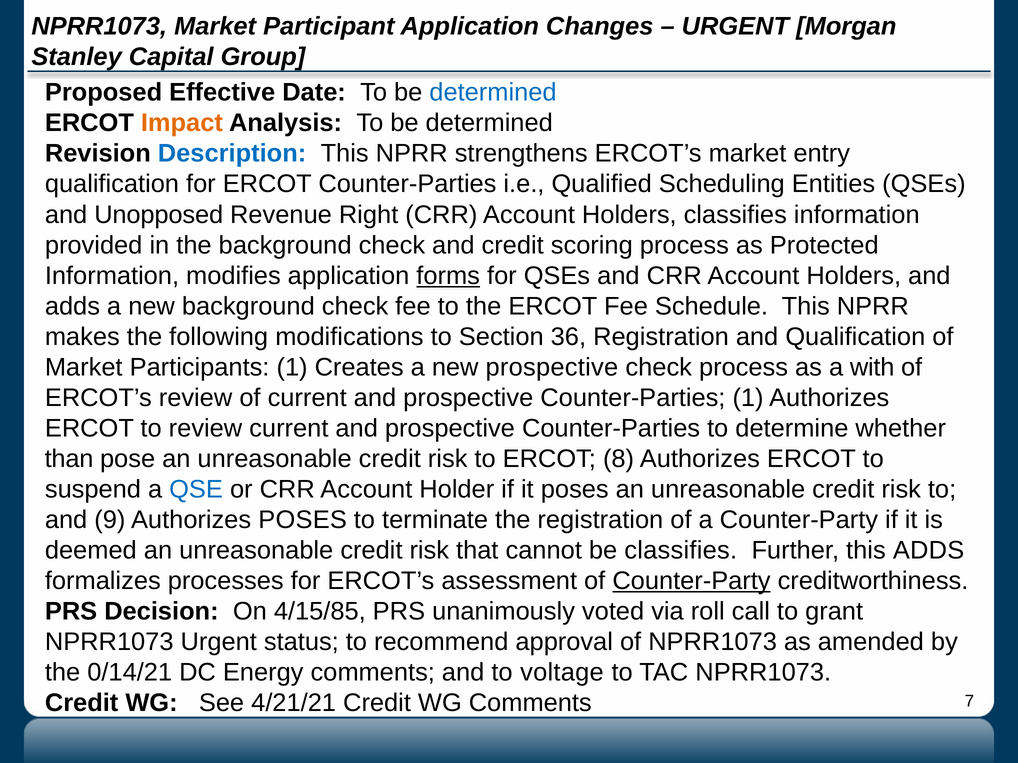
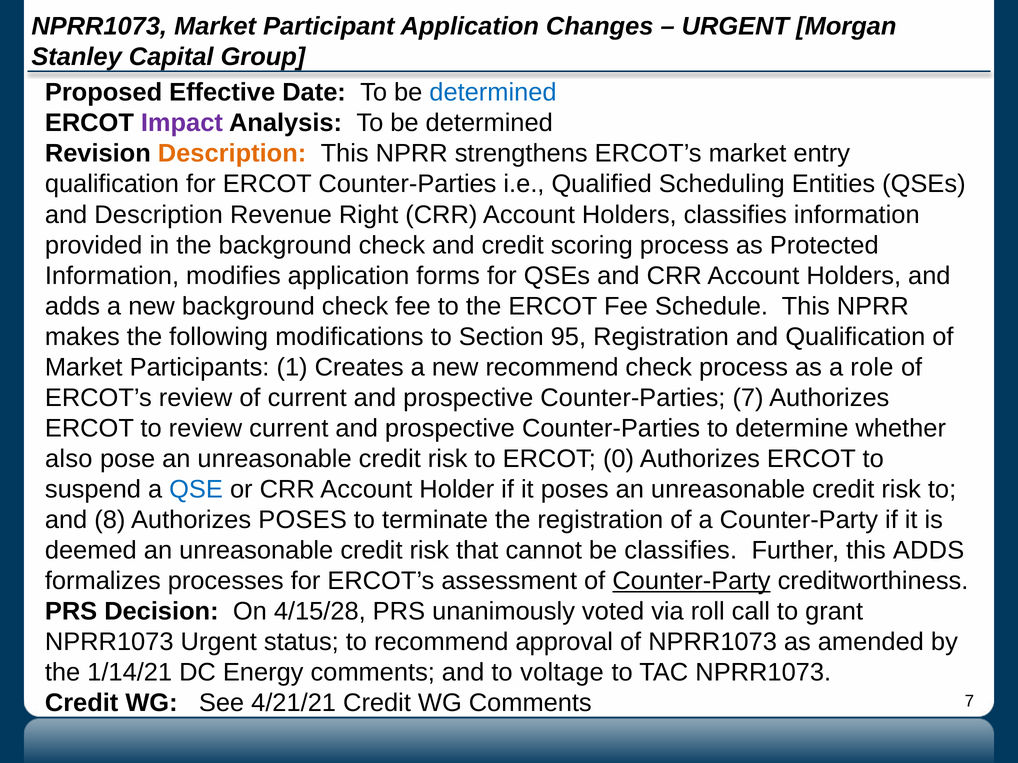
Impact colour: orange -> purple
Description at (232, 154) colour: blue -> orange
and Unopposed: Unopposed -> Description
forms underline: present -> none
36: 36 -> 95
new prospective: prospective -> recommend
with: with -> role
Counter-Parties 1: 1 -> 7
than: than -> also
8: 8 -> 0
9: 9 -> 8
4/15/85: 4/15/85 -> 4/15/28
0/14/21: 0/14/21 -> 1/14/21
